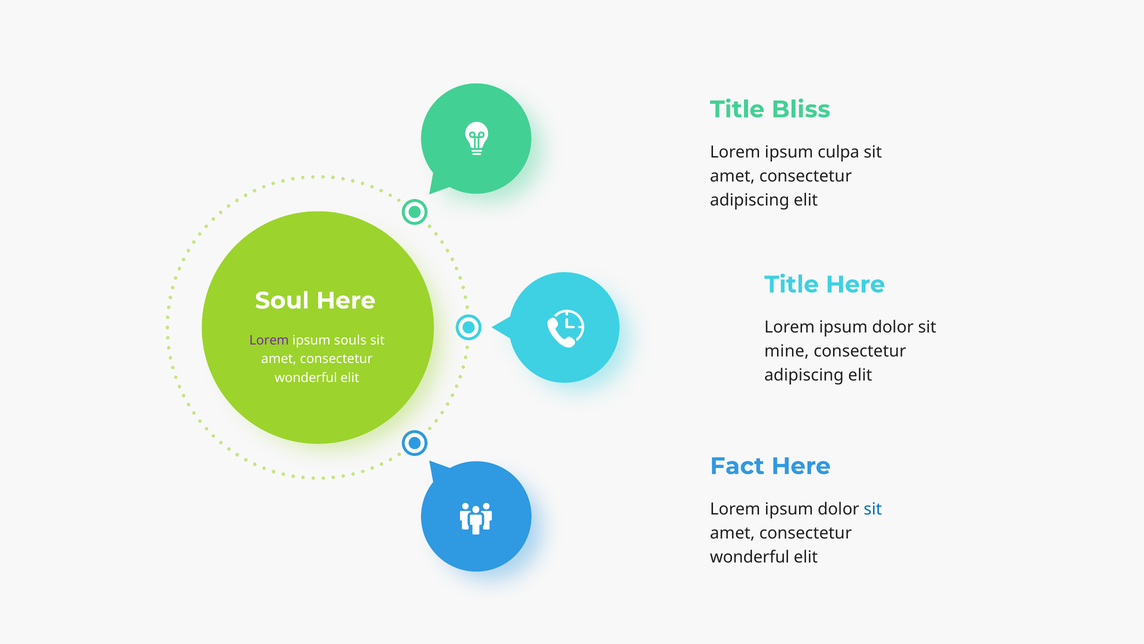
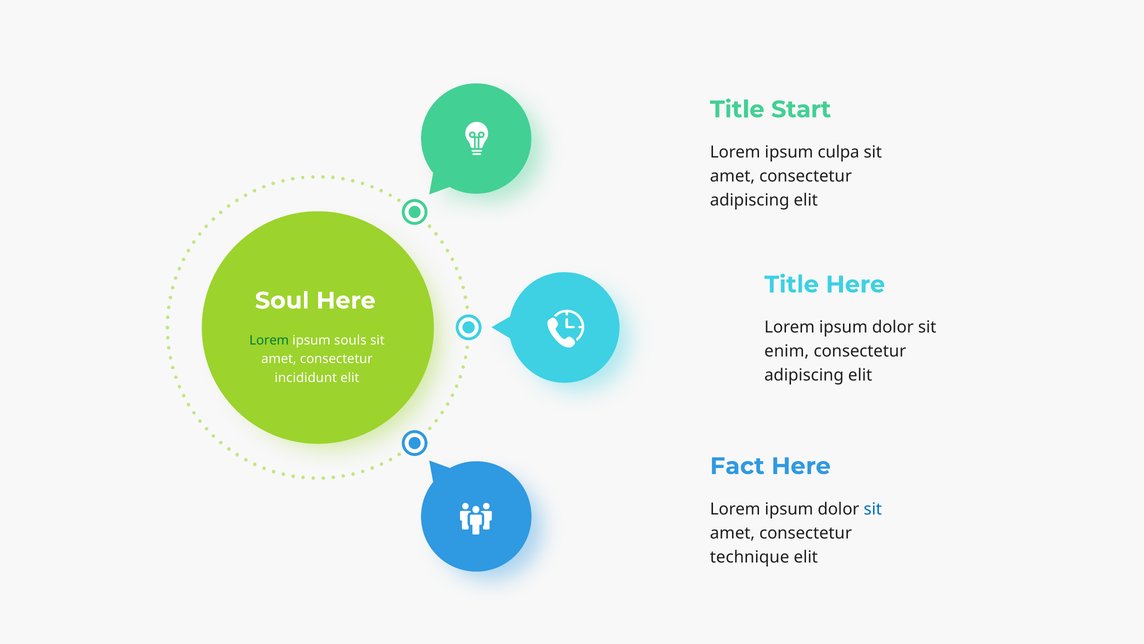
Bliss: Bliss -> Start
Lorem at (269, 340) colour: purple -> green
mine: mine -> enim
wonderful at (306, 378): wonderful -> incididunt
wonderful at (750, 557): wonderful -> technique
